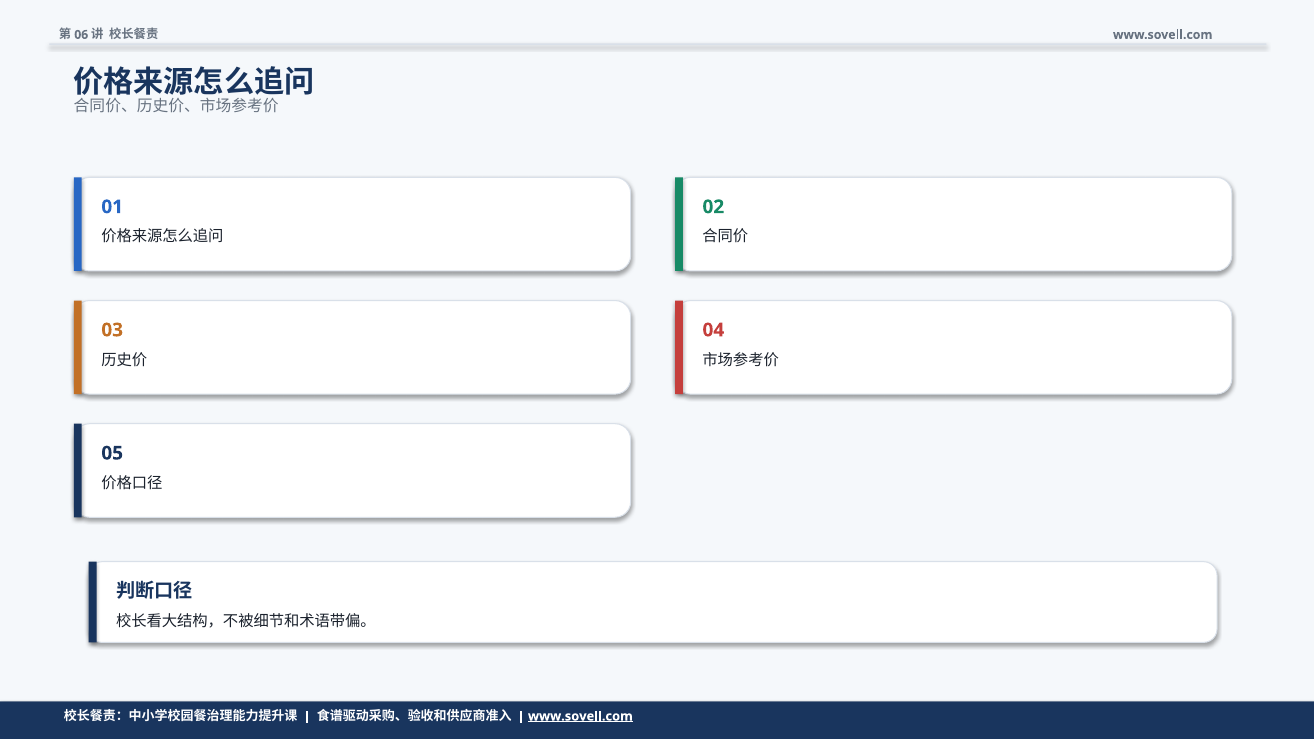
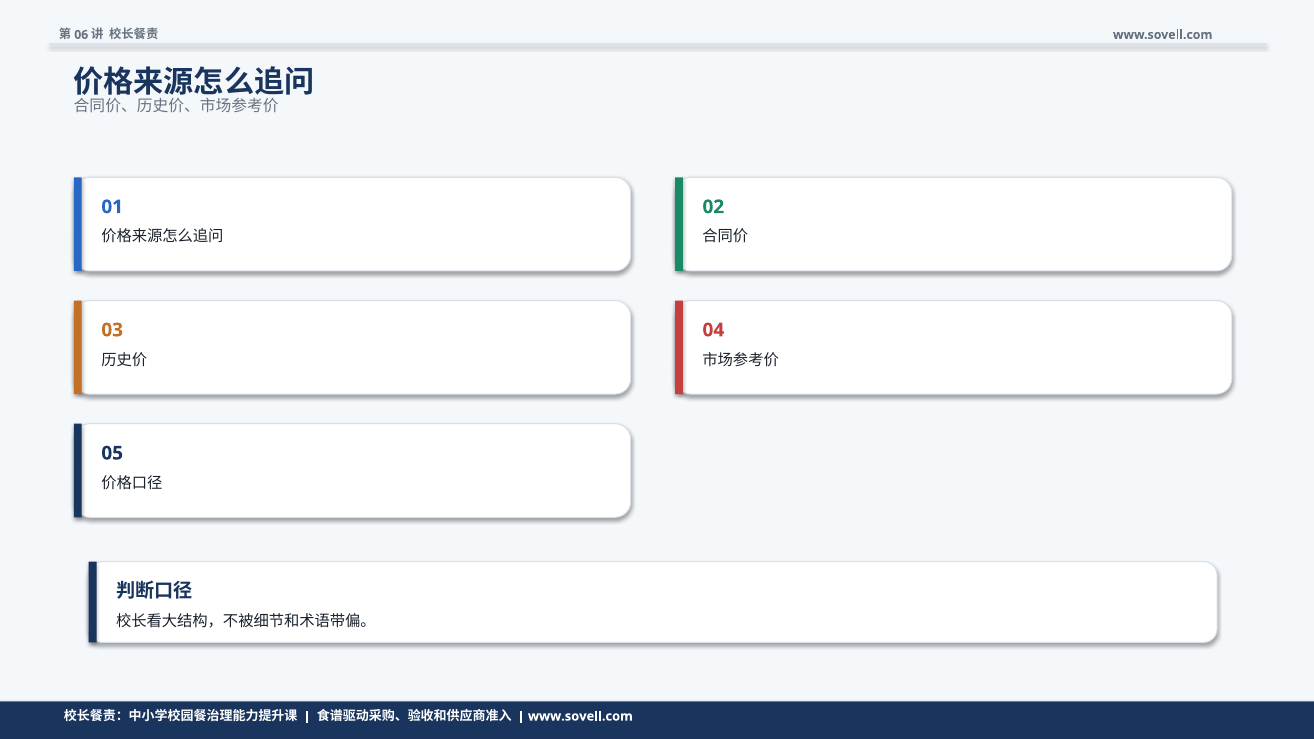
www.sovell.com at (580, 716) underline: present -> none
